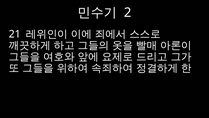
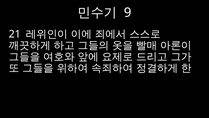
2: 2 -> 9
